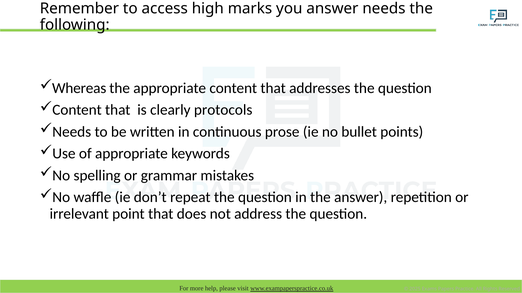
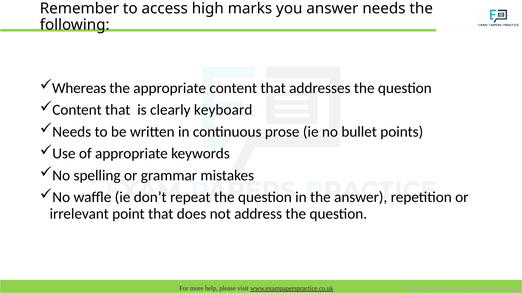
protocols: protocols -> keyboard
